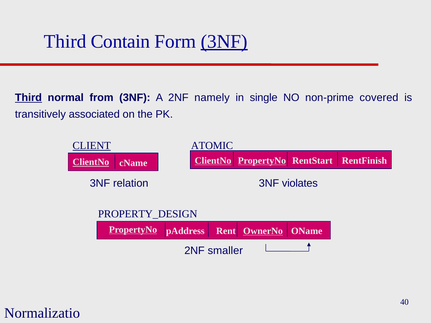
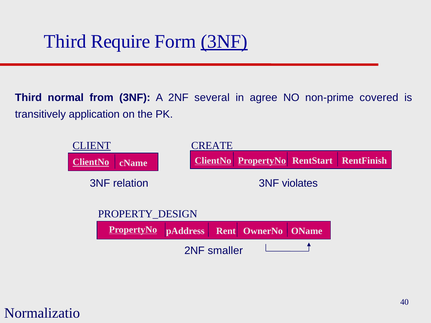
Contain: Contain -> Require
Third at (28, 98) underline: present -> none
namely: namely -> several
single: single -> agree
associated: associated -> application
ATOMIC: ATOMIC -> CREATE
OwnerNo underline: present -> none
